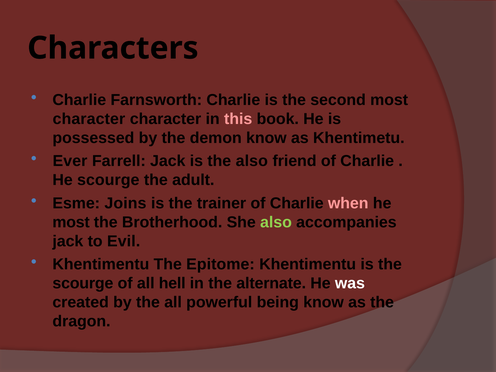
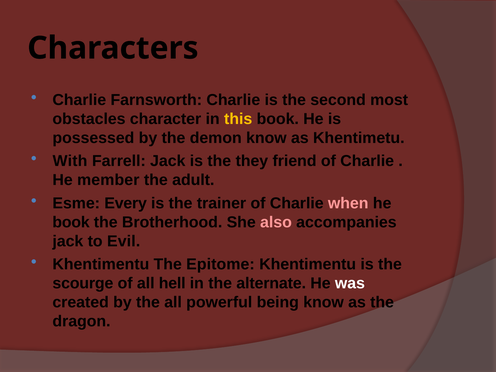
character at (89, 119): character -> obstacles
this colour: pink -> yellow
Ever: Ever -> With
the also: also -> they
He scourge: scourge -> member
Joins: Joins -> Every
most at (71, 222): most -> book
also at (276, 222) colour: light green -> pink
